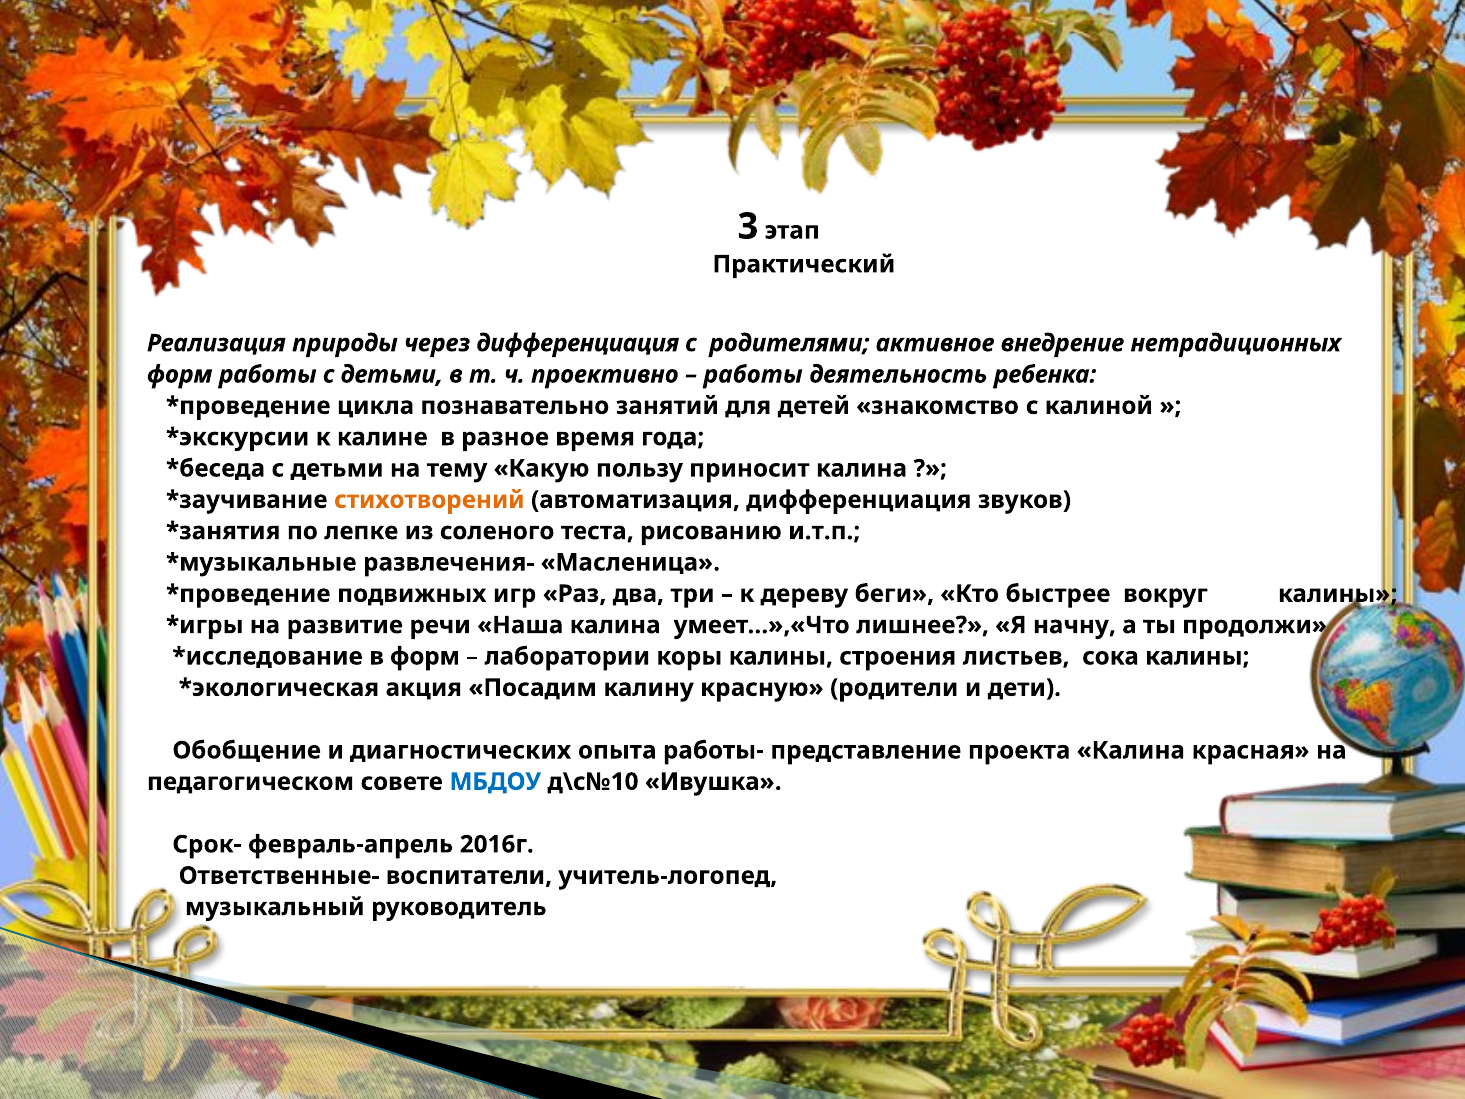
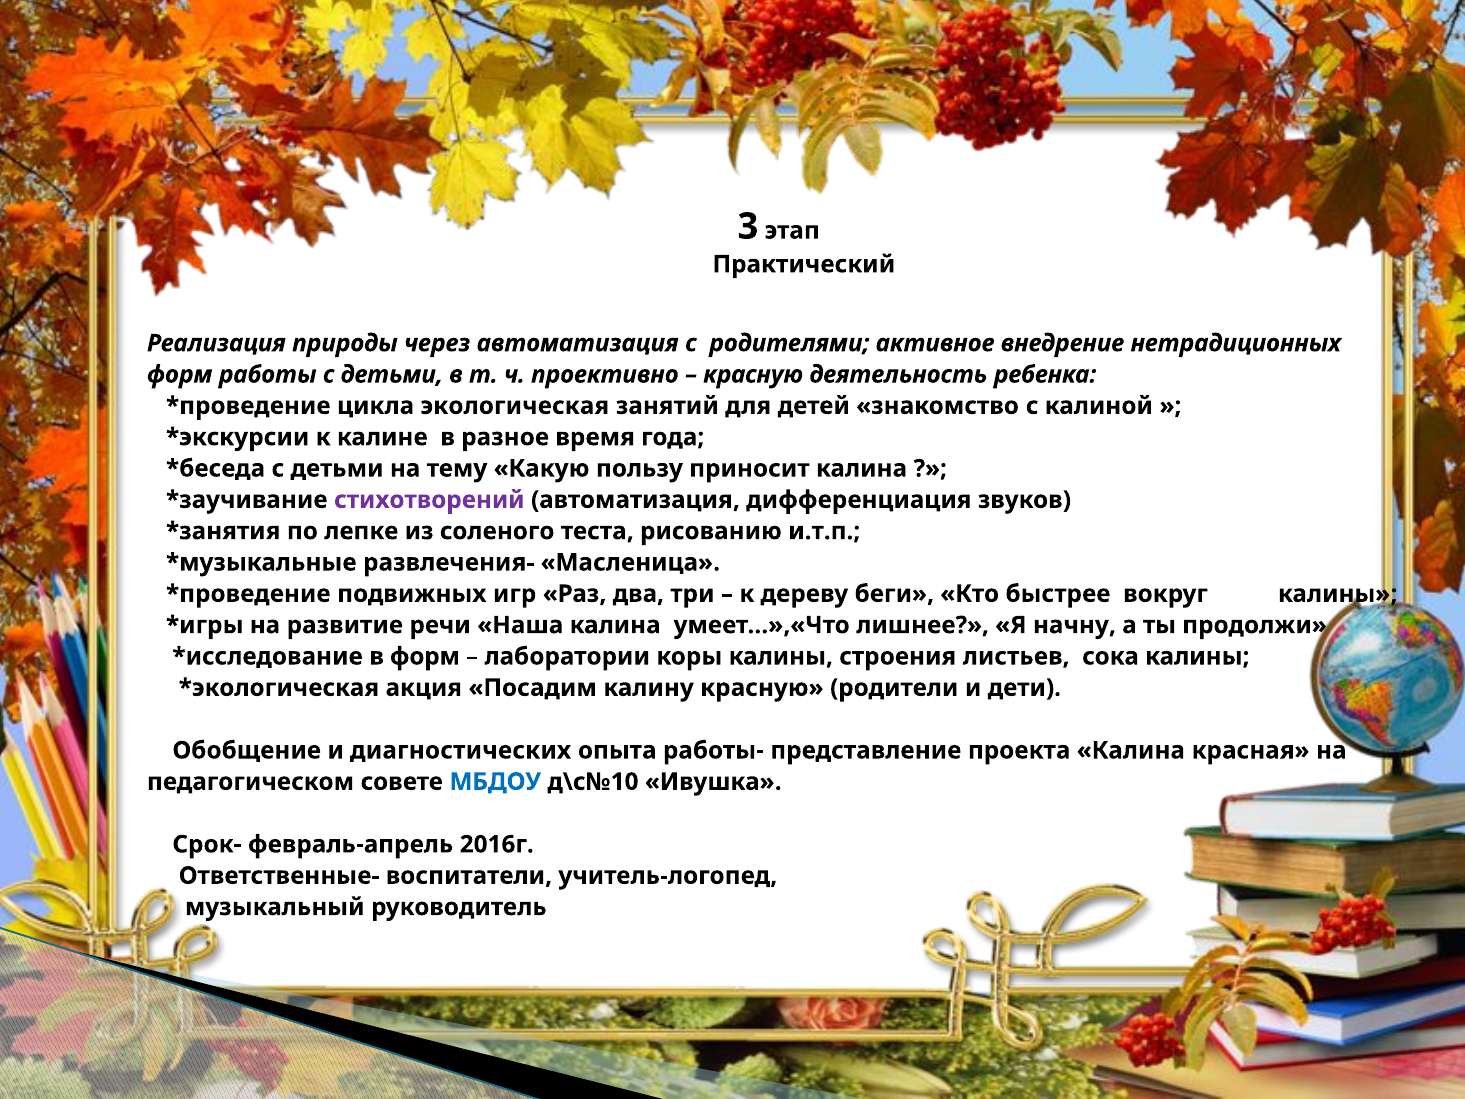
через дифференциация: дифференциация -> автоматизация
работы at (753, 374): работы -> красную
познавательно: познавательно -> экологическая
стихотворений colour: orange -> purple
